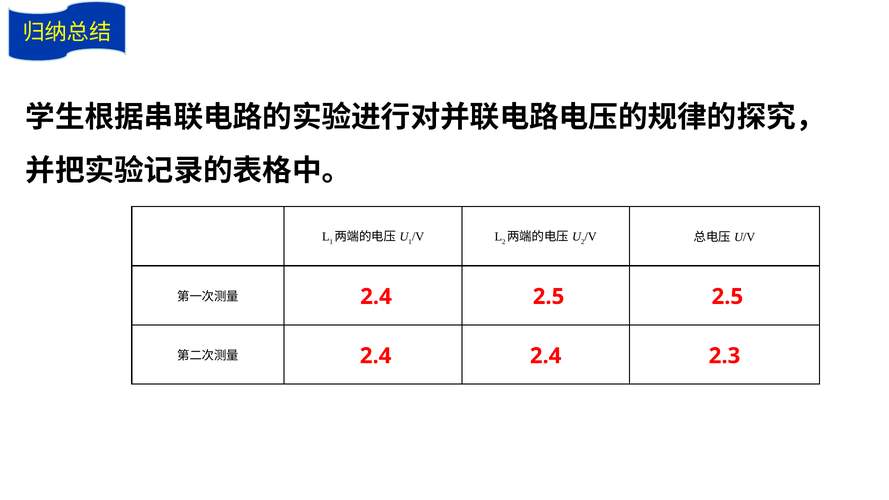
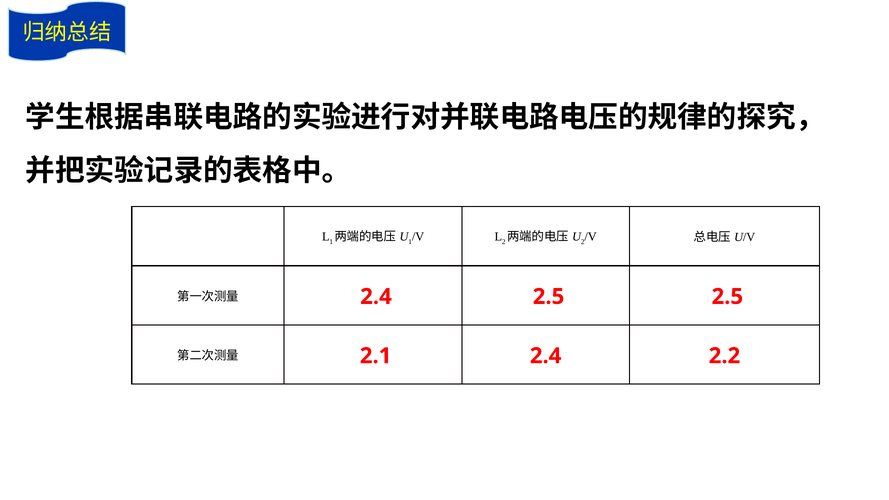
2.4 at (376, 356): 2.4 -> 2.1
2.3: 2.3 -> 2.2
